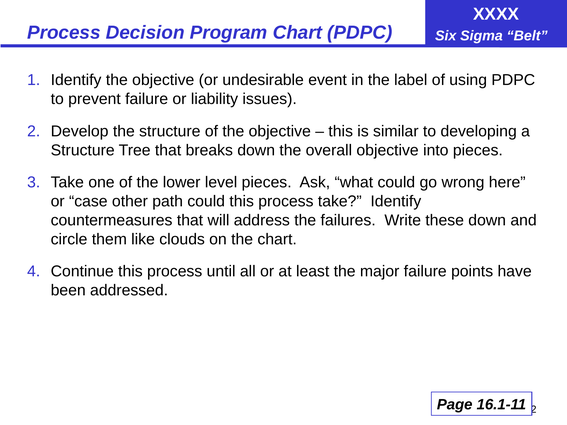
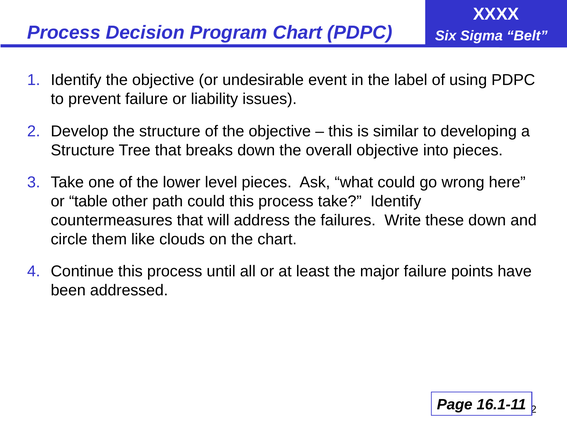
case: case -> table
